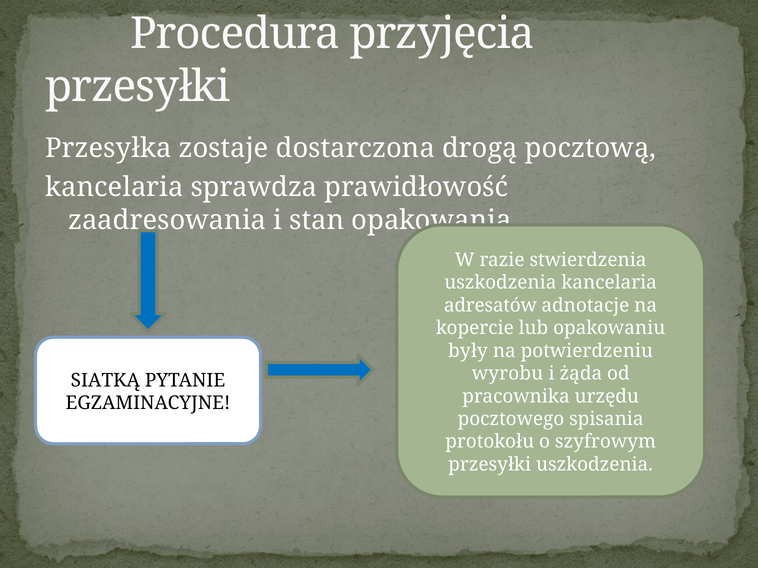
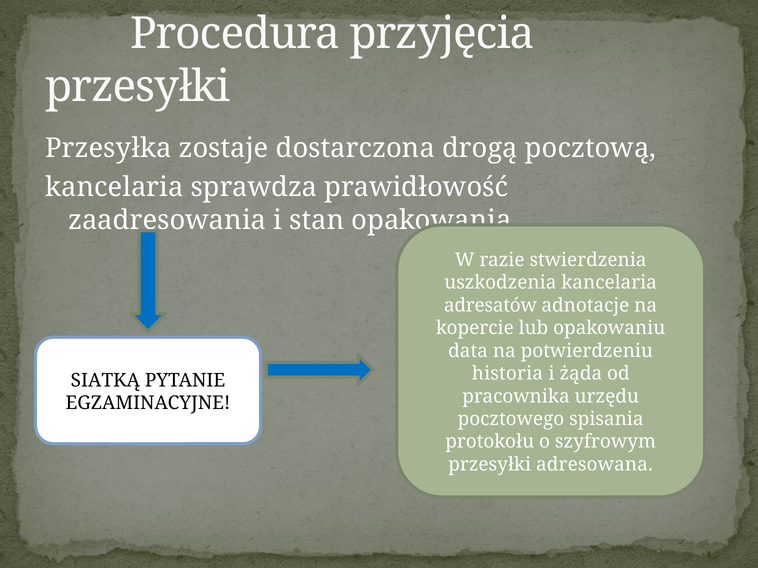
były: były -> data
wyrobu: wyrobu -> historia
przesyłki uszkodzenia: uszkodzenia -> adresowana
